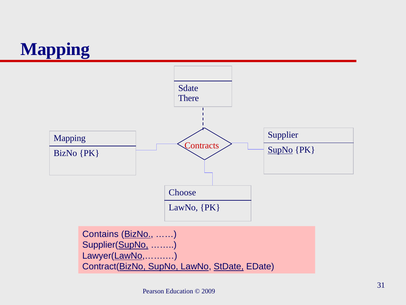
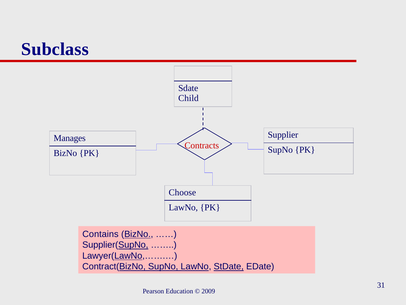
Mapping at (55, 49): Mapping -> Subclass
There: There -> Child
Mapping at (70, 138): Mapping -> Manages
SupNo at (280, 150) underline: present -> none
